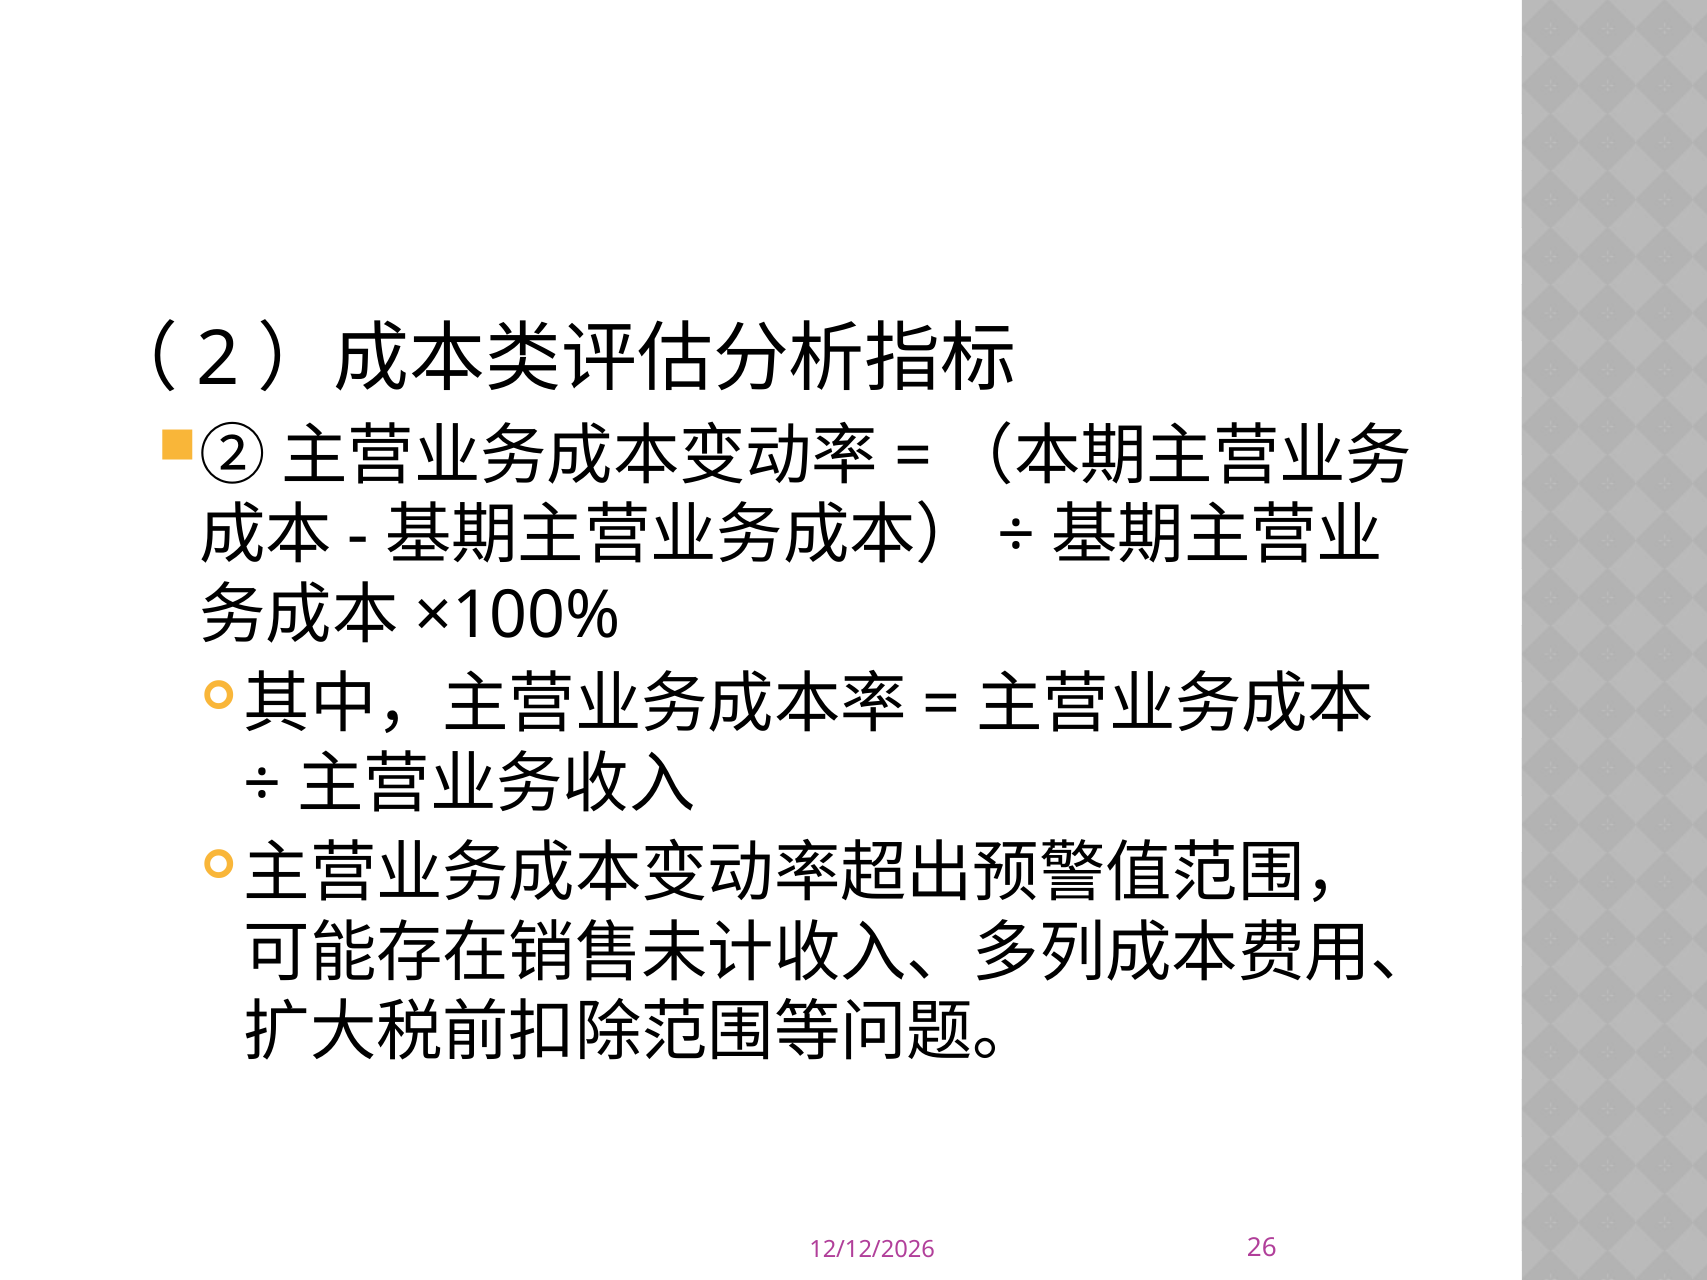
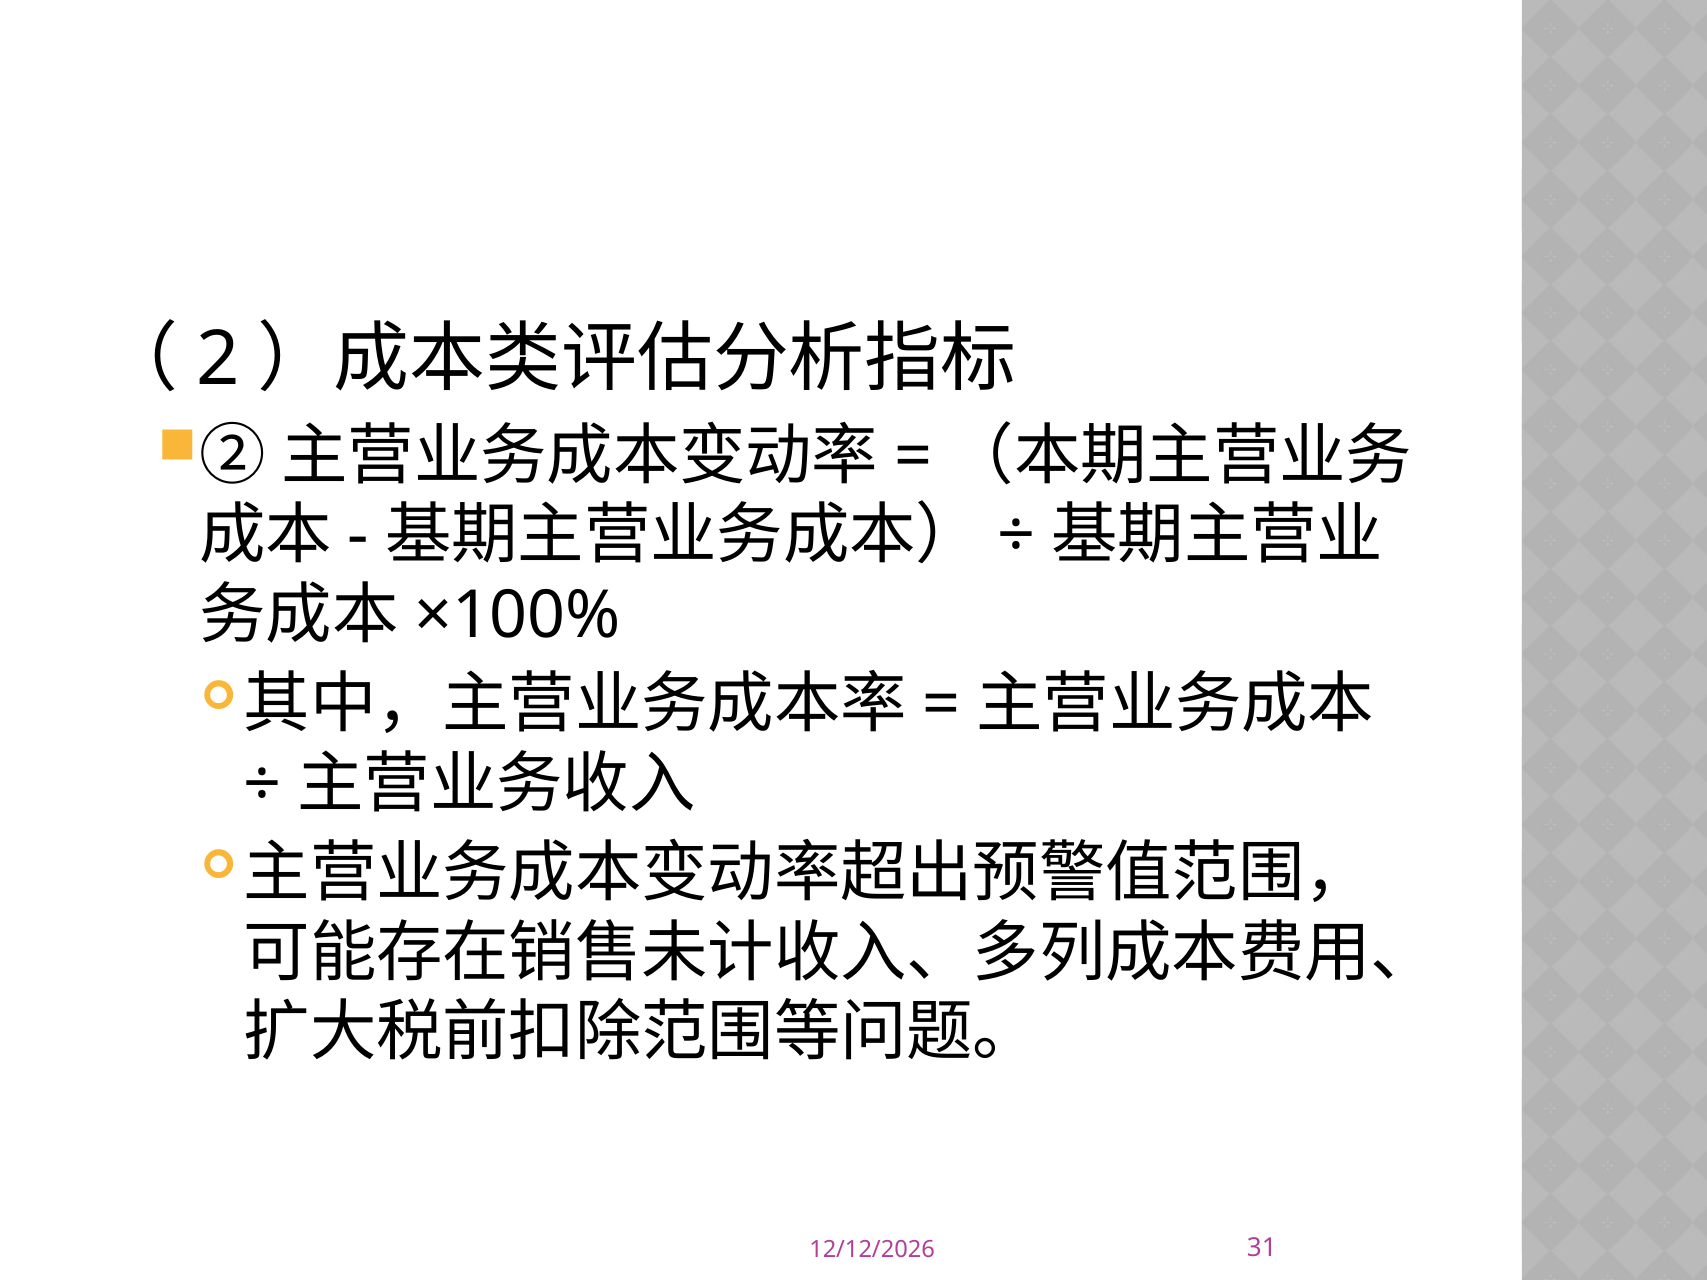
26: 26 -> 31
